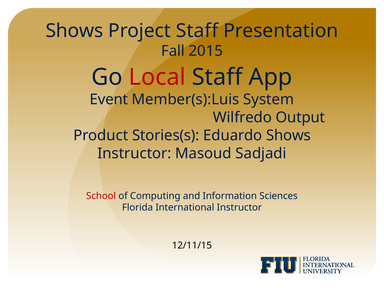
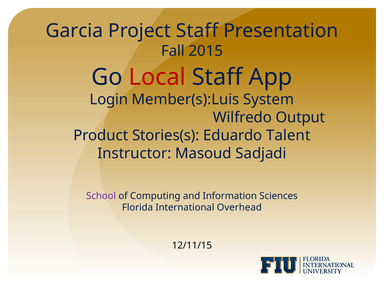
Shows at (74, 31): Shows -> Garcia
Event: Event -> Login
Eduardo Shows: Shows -> Talent
School colour: red -> purple
International Instructor: Instructor -> Overhead
